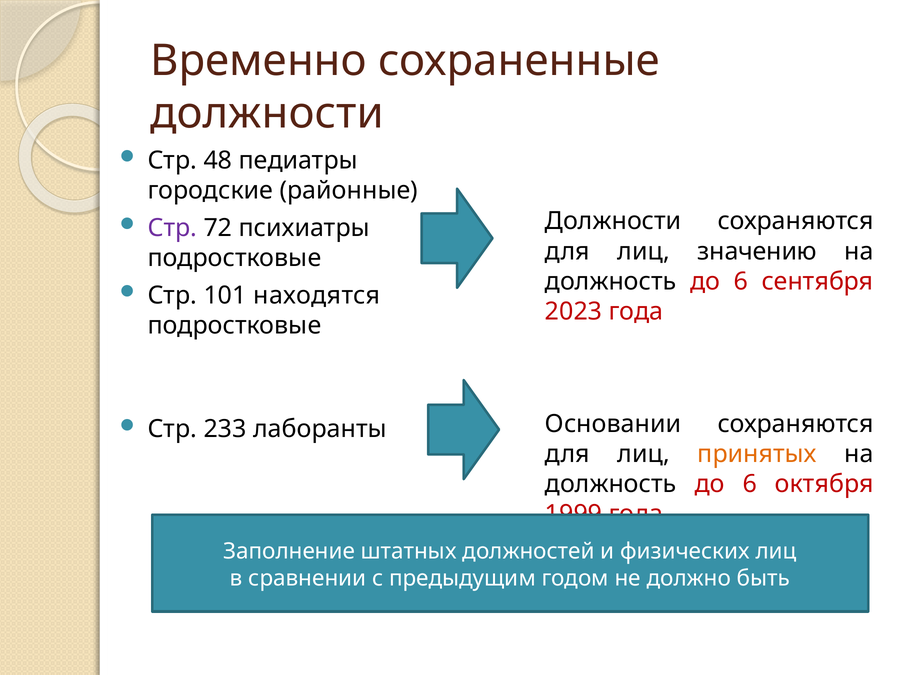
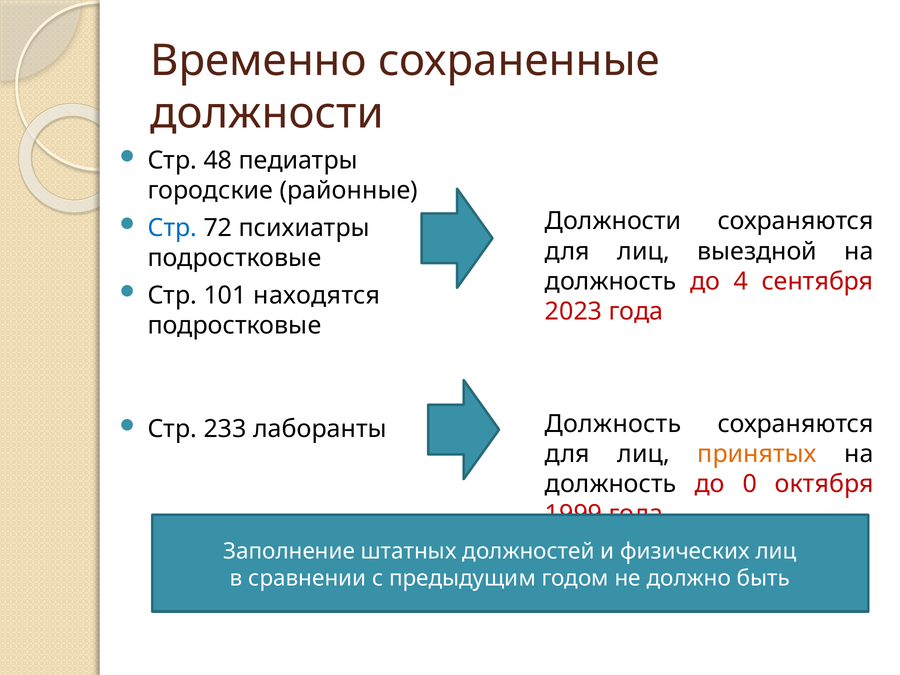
Стр at (172, 228) colour: purple -> blue
значению: значению -> выездной
6 at (741, 281): 6 -> 4
Основании at (613, 424): Основании -> Должность
6 at (750, 484): 6 -> 0
